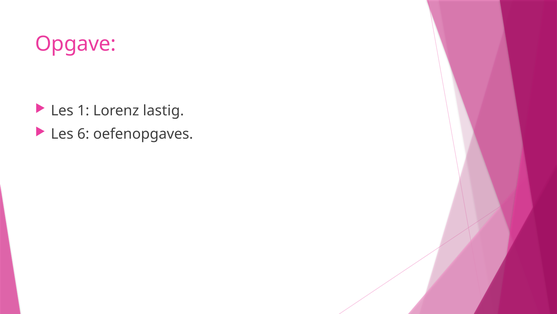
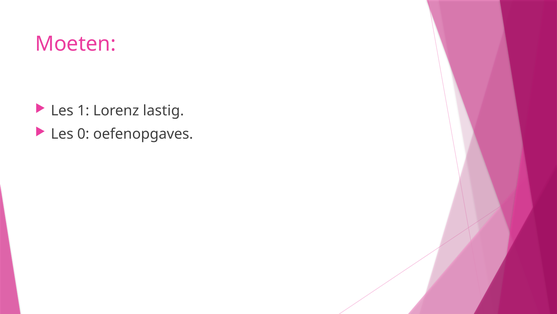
Opgave: Opgave -> Moeten
6: 6 -> 0
